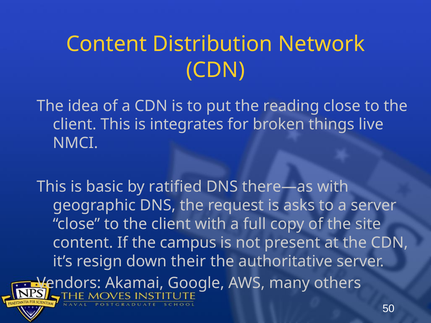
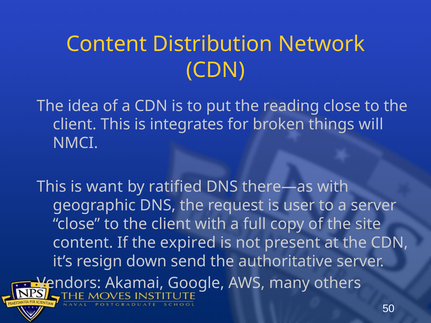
live: live -> will
basic: basic -> want
asks: asks -> user
campus: campus -> expired
their: their -> send
